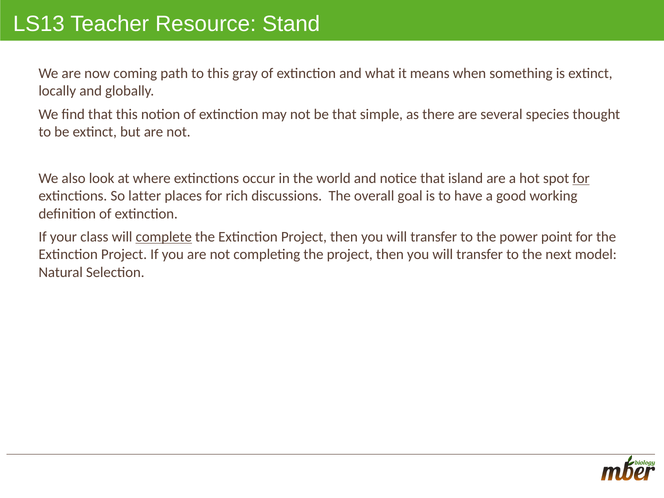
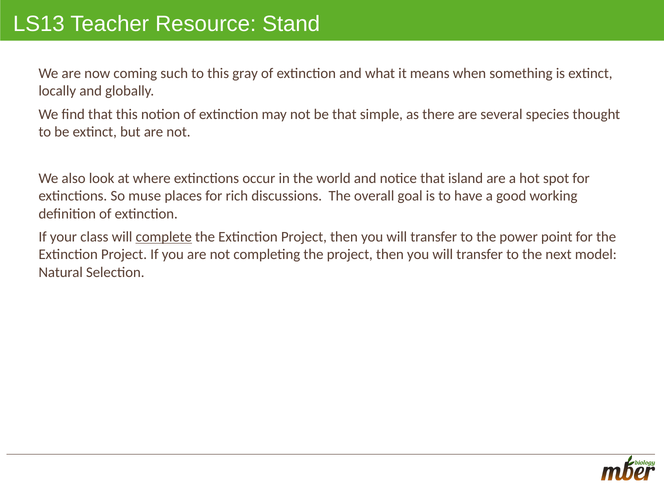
path: path -> such
for at (581, 178) underline: present -> none
latter: latter -> muse
